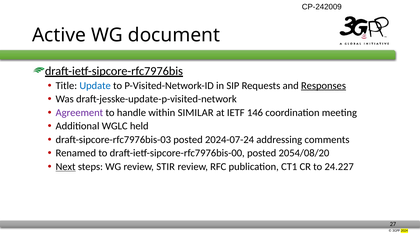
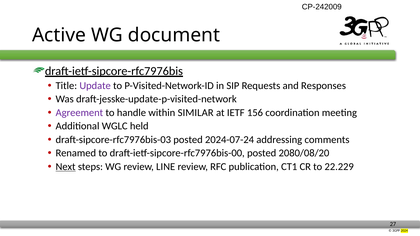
Update colour: blue -> purple
Responses underline: present -> none
146: 146 -> 156
2054/08/20: 2054/08/20 -> 2080/08/20
STIR: STIR -> LINE
24.227: 24.227 -> 22.229
